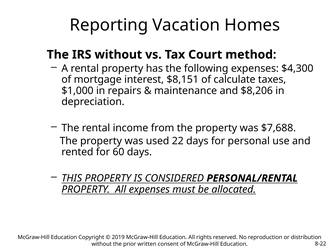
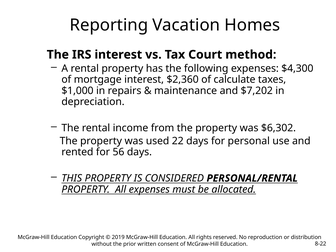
IRS without: without -> interest
$8,151: $8,151 -> $2,360
$8,206: $8,206 -> $7,202
$7,688: $7,688 -> $6,302
60: 60 -> 56
